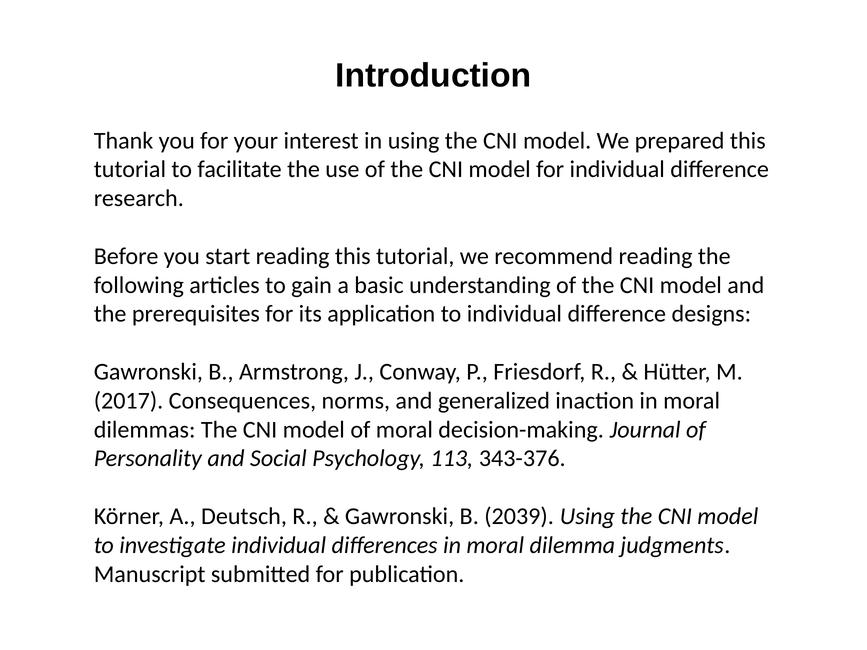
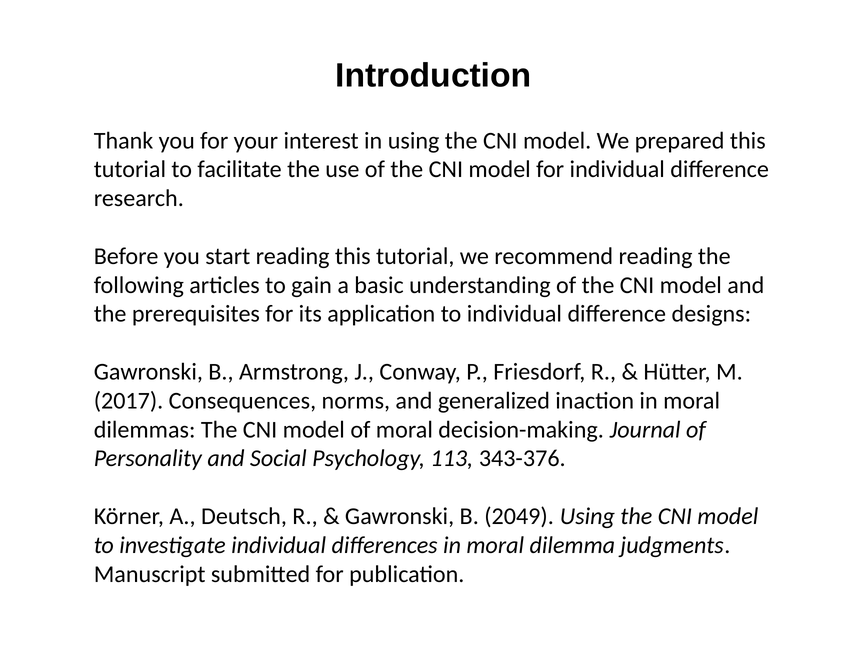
2039: 2039 -> 2049
